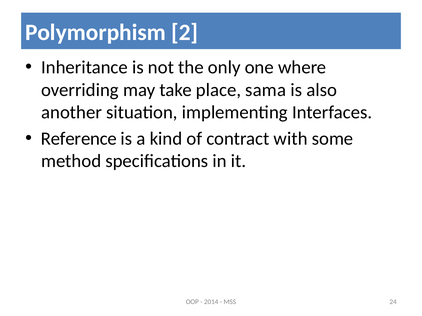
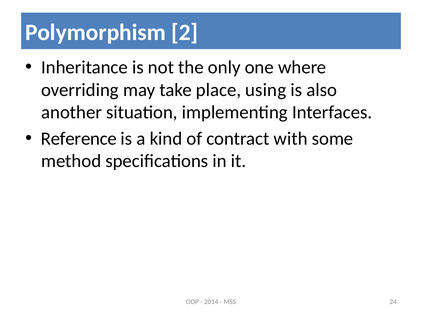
sama: sama -> using
